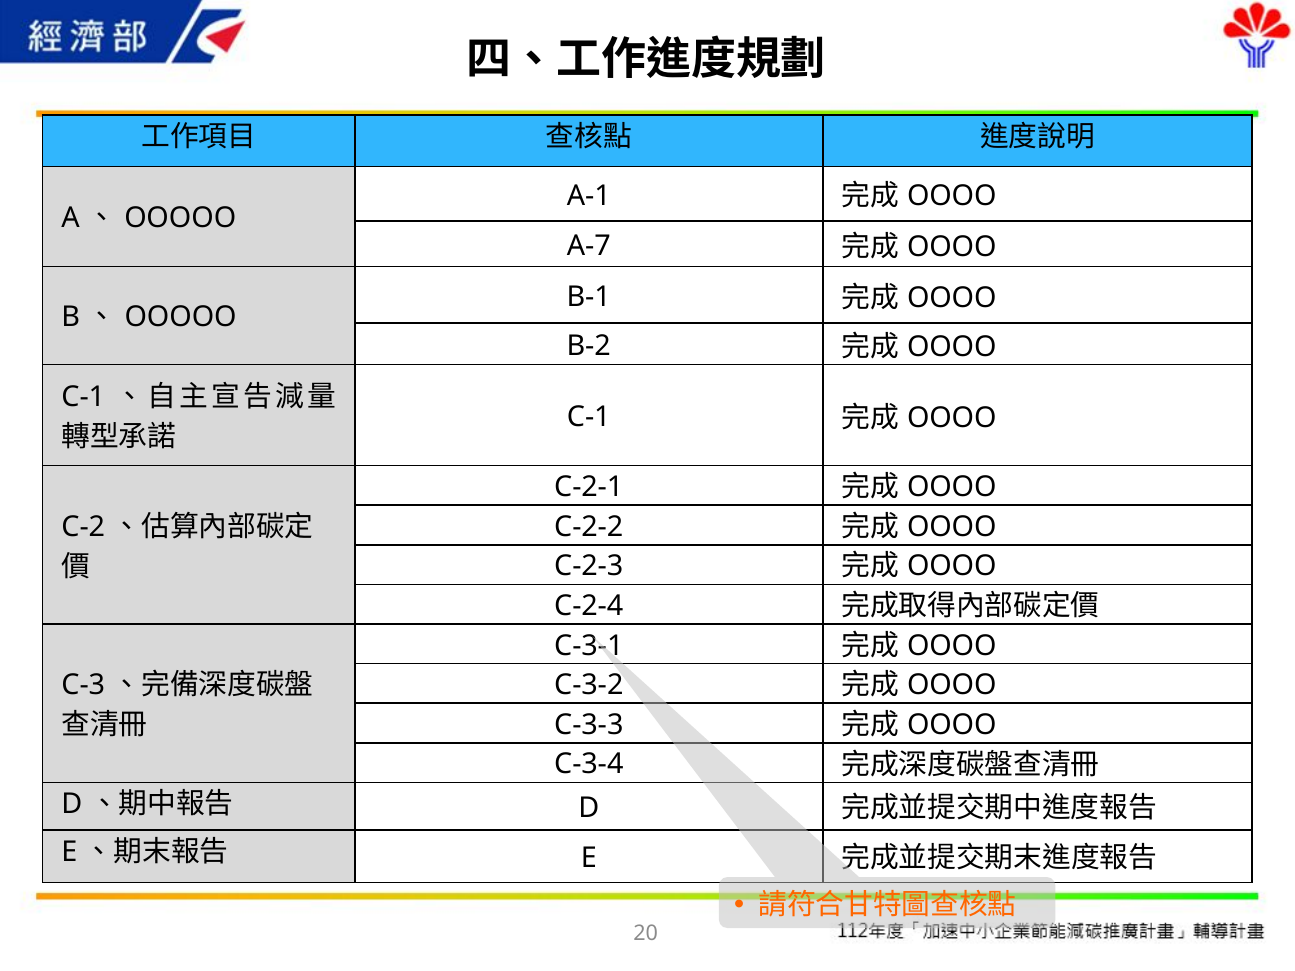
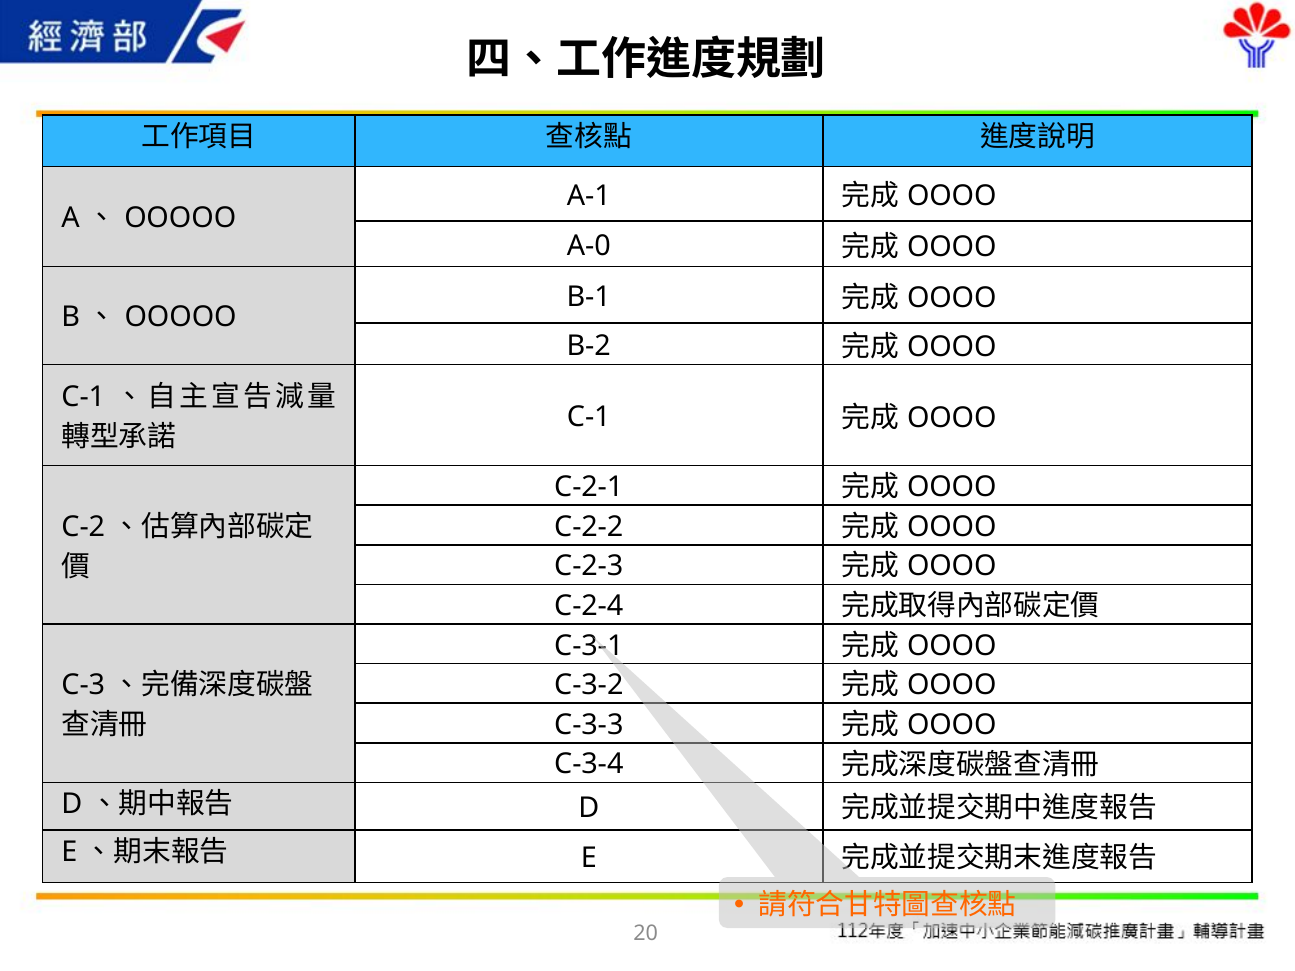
A-7: A-7 -> A-0
